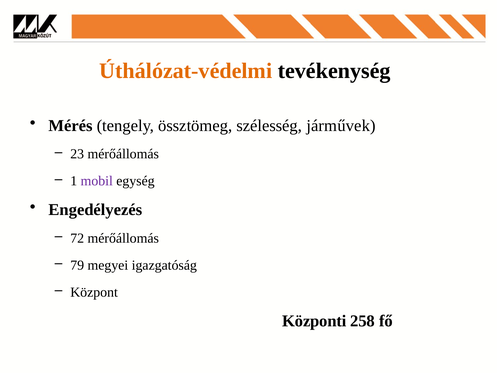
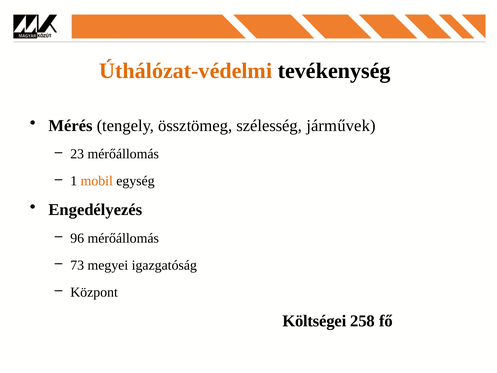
mobil colour: purple -> orange
72: 72 -> 96
79: 79 -> 73
Központi: Központi -> Költségei
